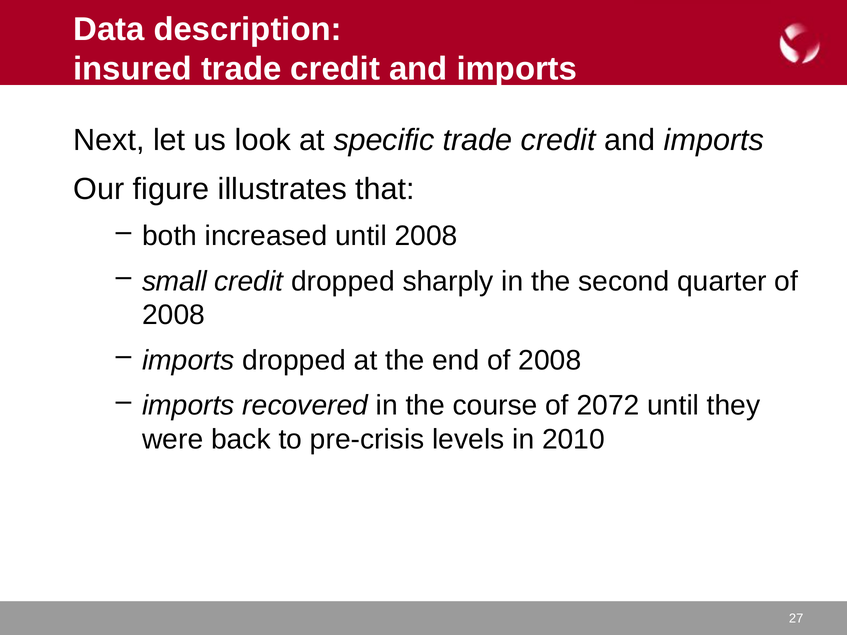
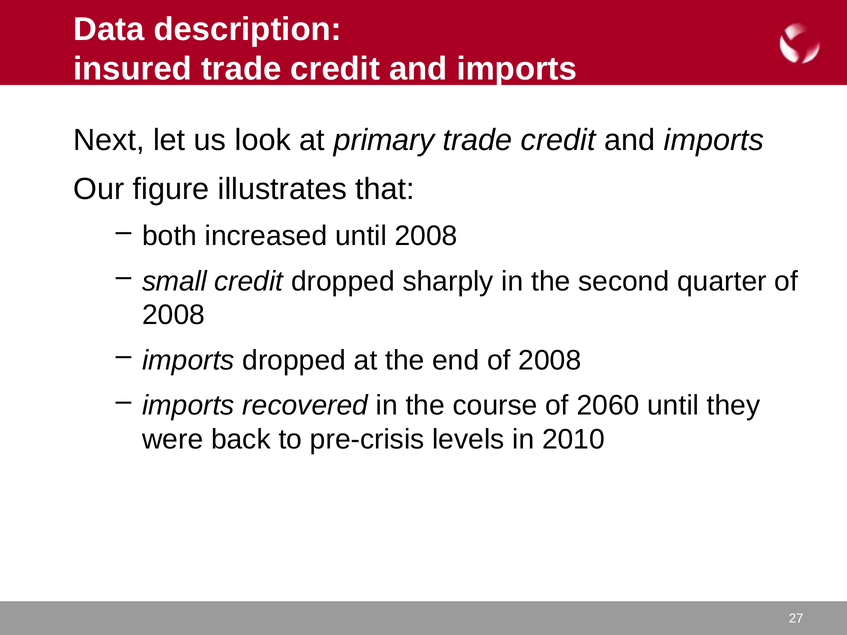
specific: specific -> primary
2072: 2072 -> 2060
